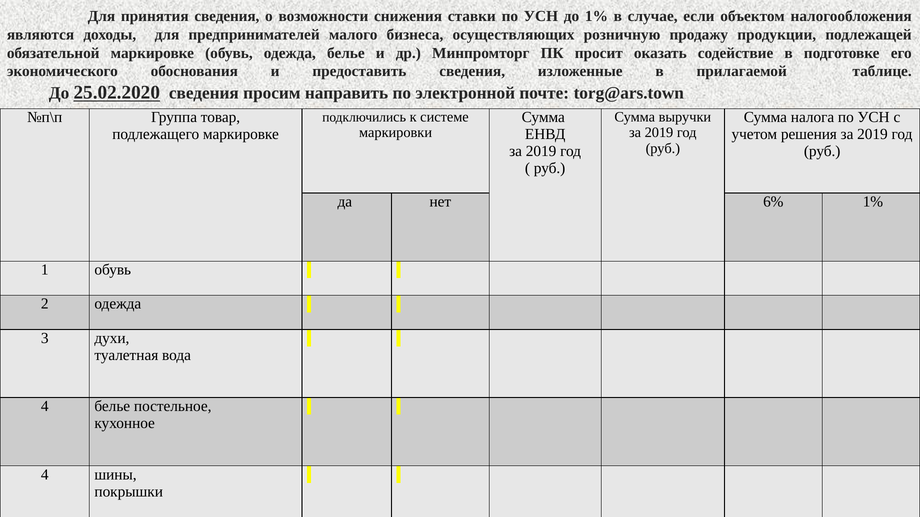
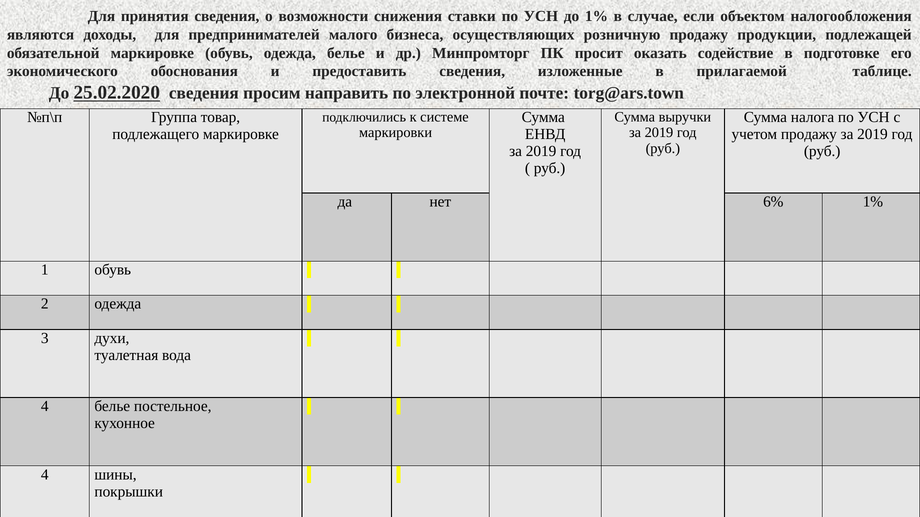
учетом решения: решения -> продажу
